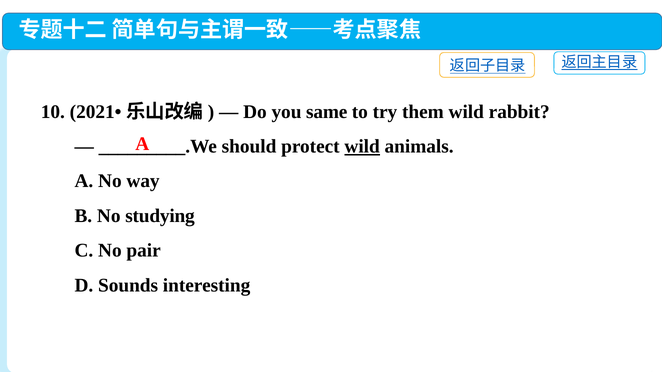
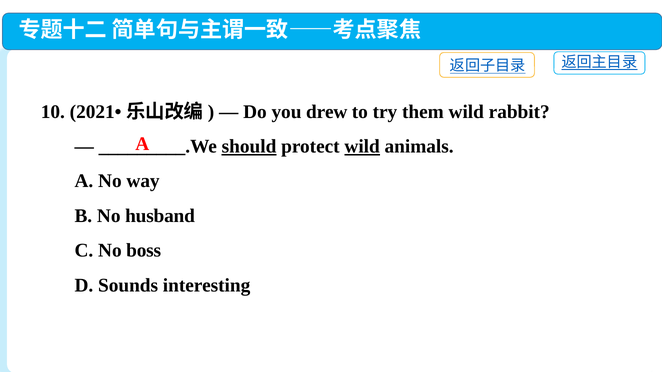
same: same -> drew
should underline: none -> present
studying: studying -> husband
pair: pair -> boss
